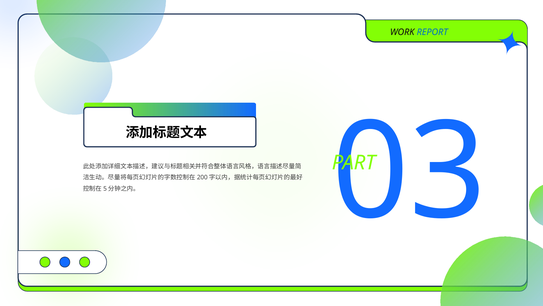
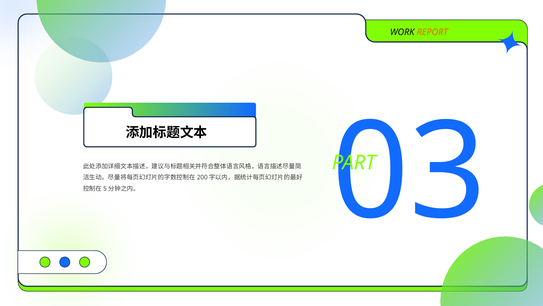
REPORT colour: blue -> orange
